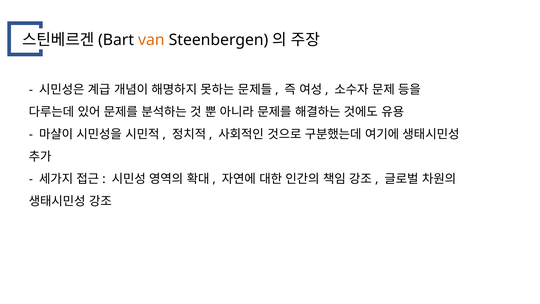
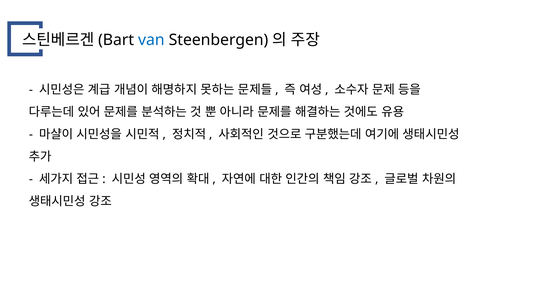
van colour: orange -> blue
